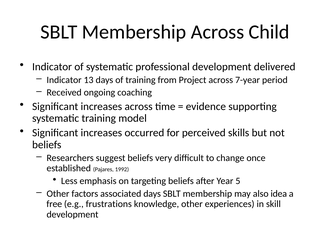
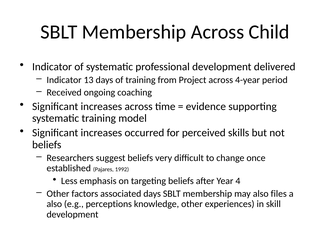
7-year: 7-year -> 4-year
5: 5 -> 4
idea: idea -> files
free at (54, 204): free -> also
frustrations: frustrations -> perceptions
